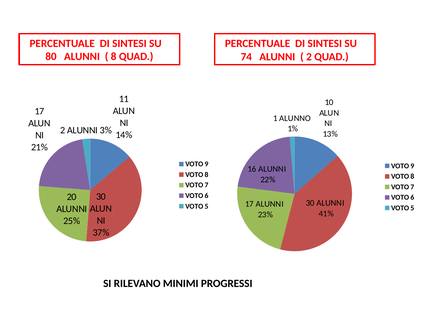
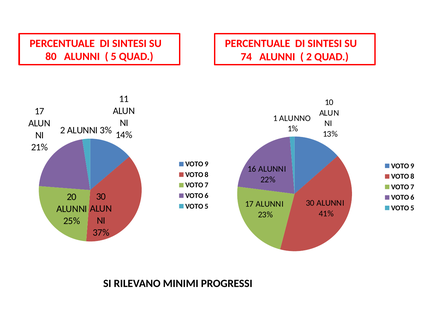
8 at (114, 57): 8 -> 5
